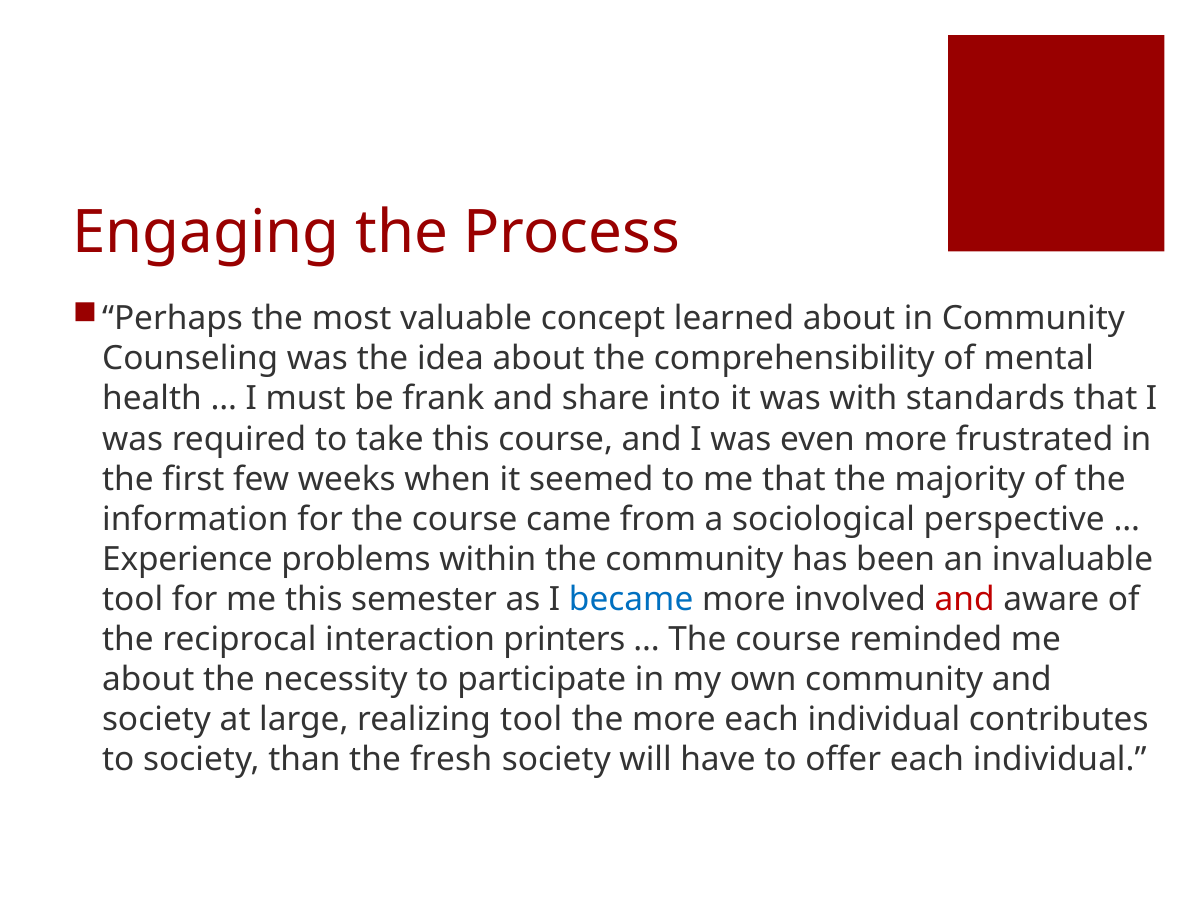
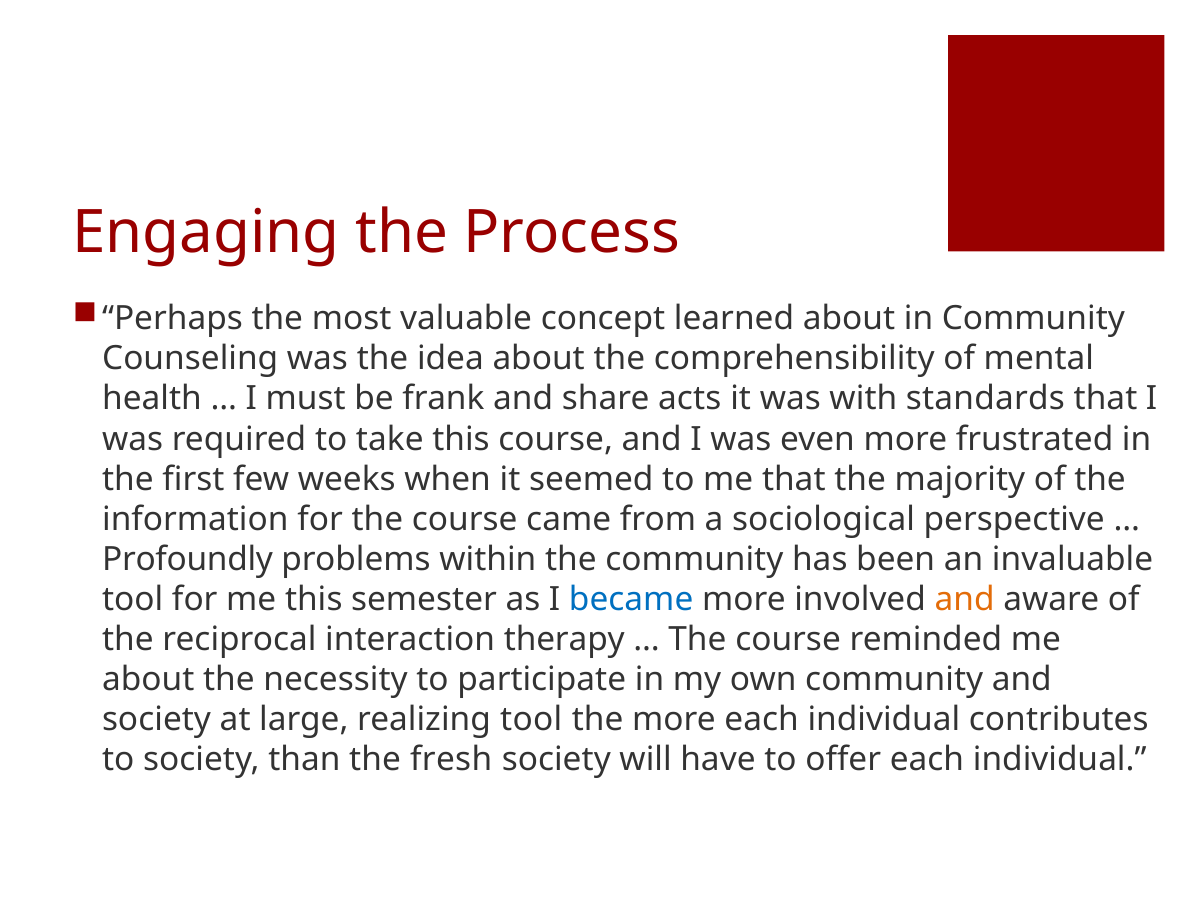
into: into -> acts
Experience: Experience -> Profoundly
and at (965, 600) colour: red -> orange
printers: printers -> therapy
